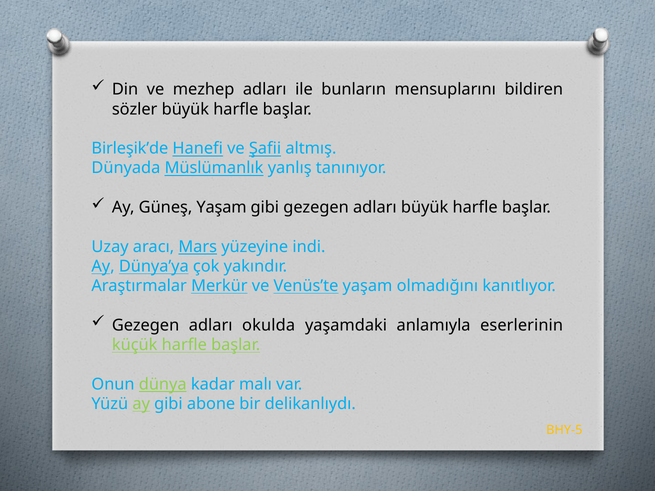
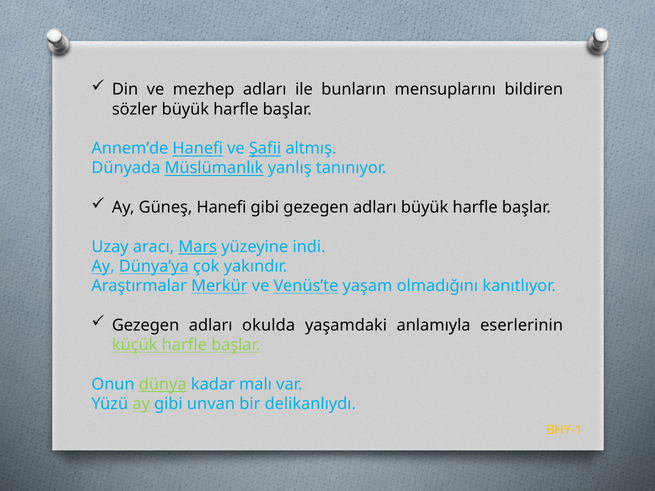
Birleşik’de: Birleşik’de -> Annem’de
Güneş Yaşam: Yaşam -> Hanefi
abone: abone -> unvan
BHY-5: BHY-5 -> BHY-1
